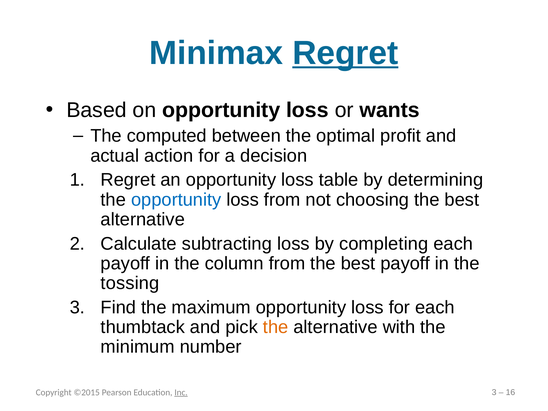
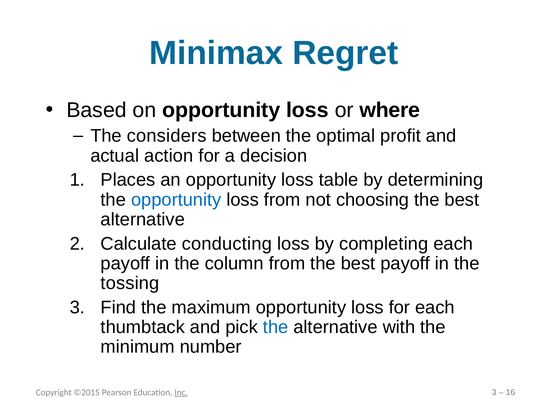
Regret at (345, 53) underline: present -> none
wants: wants -> where
computed: computed -> considers
Regret at (128, 180): Regret -> Places
subtracting: subtracting -> conducting
the at (276, 327) colour: orange -> blue
